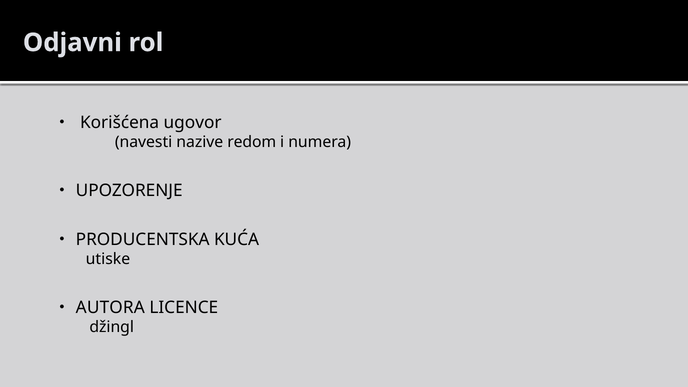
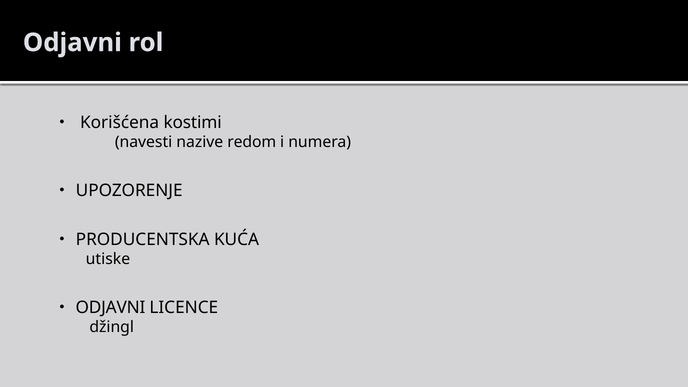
ugovor: ugovor -> kostimi
AUTORA at (110, 308): AUTORA -> ODJAVNI
